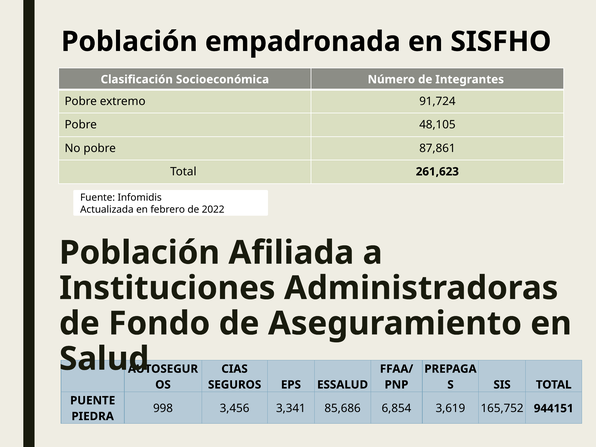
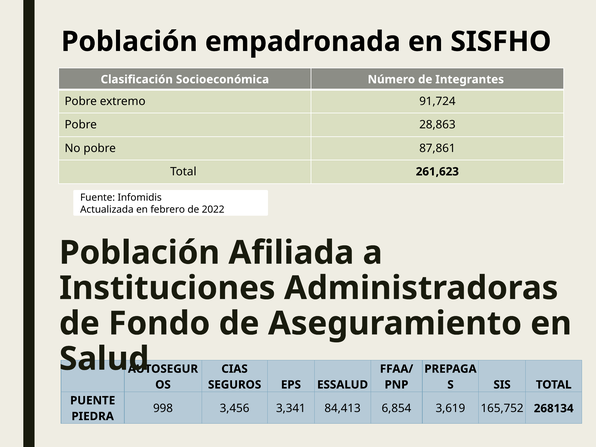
48,105: 48,105 -> 28,863
85,686: 85,686 -> 84,413
944151: 944151 -> 268134
